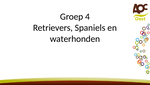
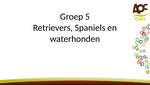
4: 4 -> 5
